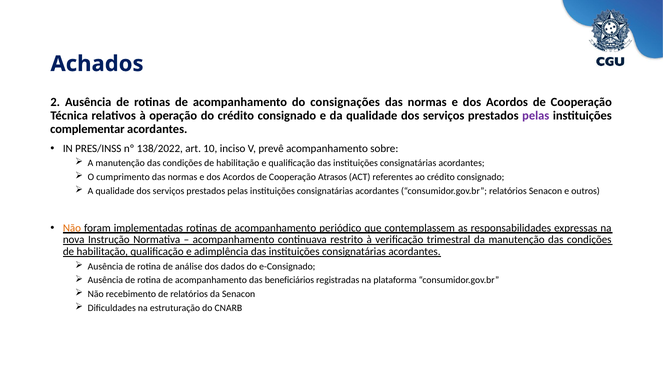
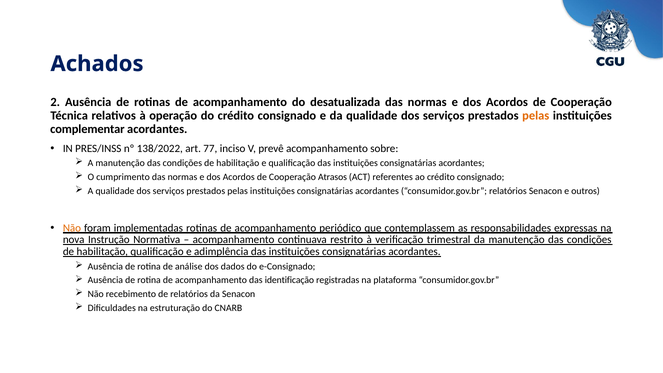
consignações: consignações -> desatualizada
pelas at (536, 115) colour: purple -> orange
10: 10 -> 77
beneficiários: beneficiários -> identificação
